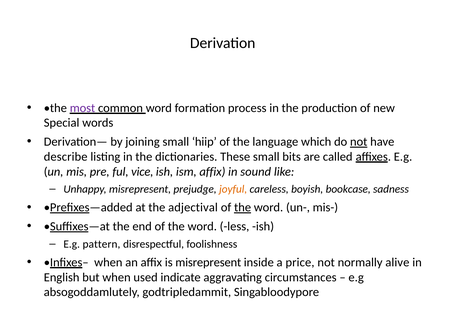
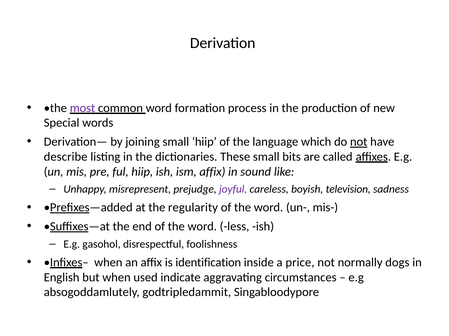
ful vice: vice -> hiip
joyful colour: orange -> purple
bookcase: bookcase -> television
adjectival: adjectival -> regularity
the at (243, 208) underline: present -> none
pattern: pattern -> gasohol
is misrepresent: misrepresent -> identification
alive: alive -> dogs
